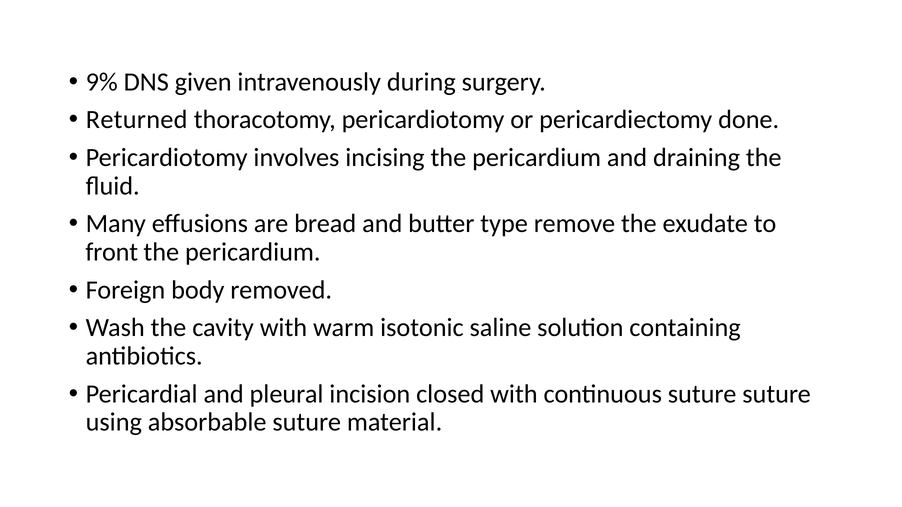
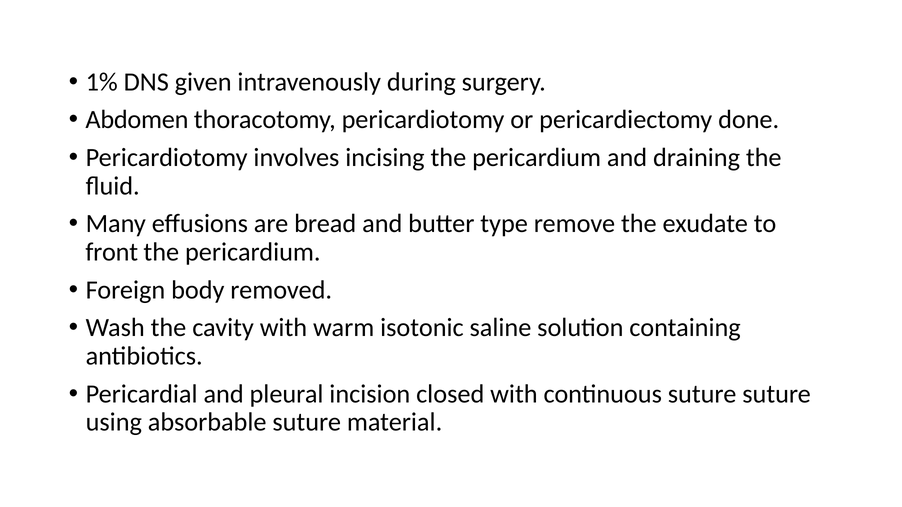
9%: 9% -> 1%
Returned: Returned -> Abdomen
